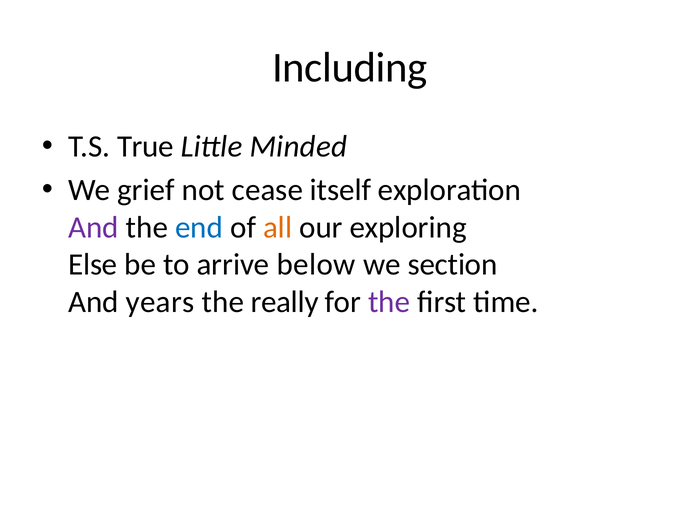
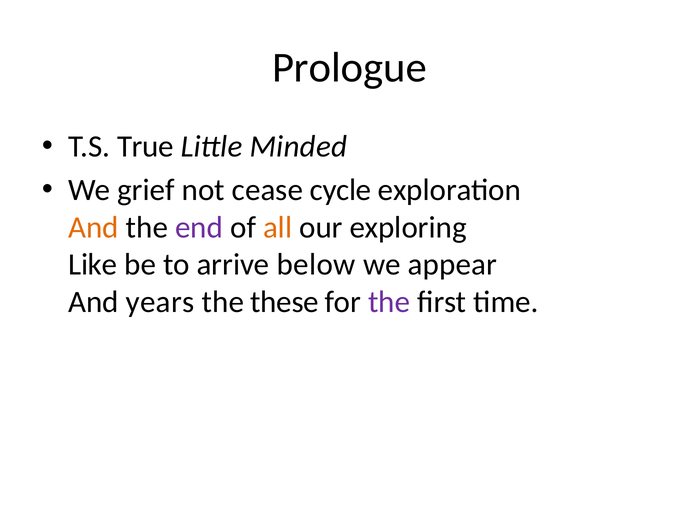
Including: Including -> Prologue
itself: itself -> cycle
And at (93, 227) colour: purple -> orange
end colour: blue -> purple
Else: Else -> Like
section: section -> appear
really: really -> these
